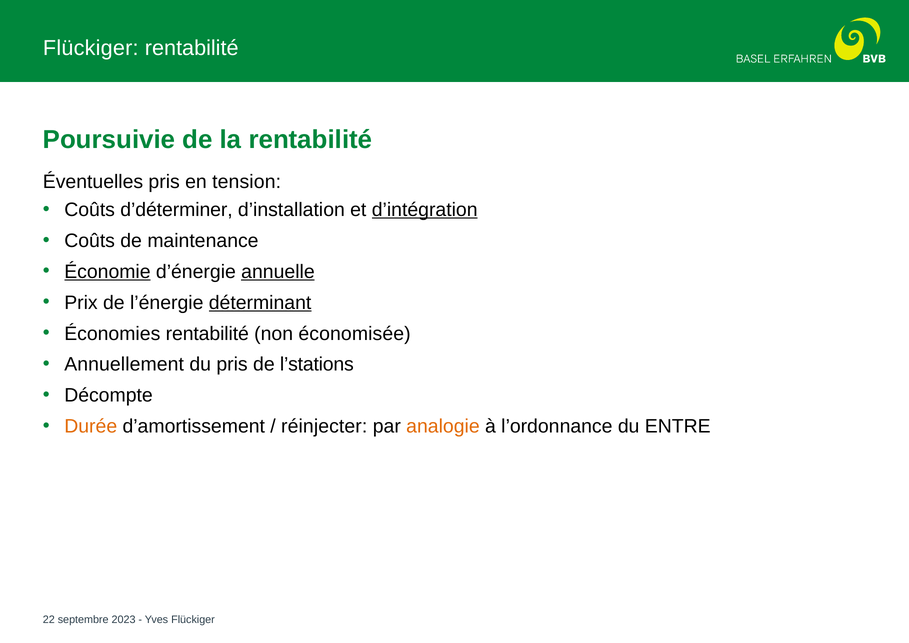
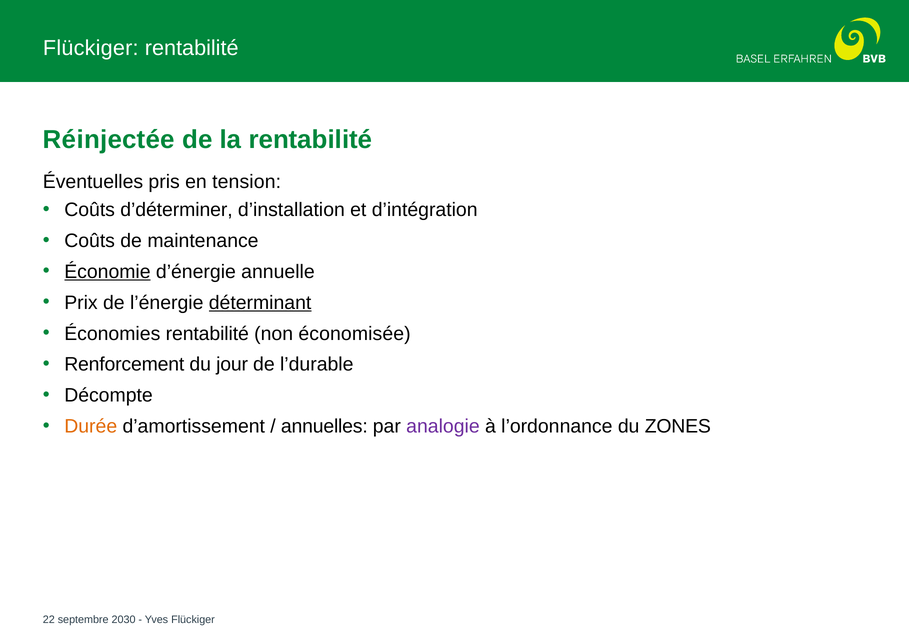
Poursuivie: Poursuivie -> Réinjectée
d’intégration underline: present -> none
annuelle underline: present -> none
Annuellement: Annuellement -> Renforcement
du pris: pris -> jour
l’stations: l’stations -> l’durable
réinjecter: réinjecter -> annuelles
analogie colour: orange -> purple
ENTRE: ENTRE -> ZONES
2023: 2023 -> 2030
